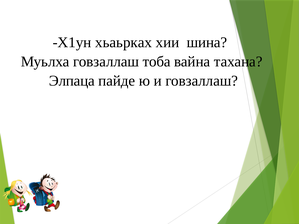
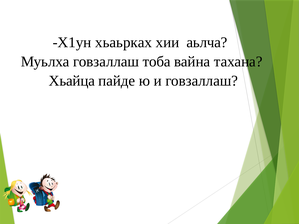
шина: шина -> аьлча
Элпаца: Элпаца -> Хьайца
